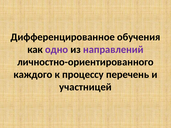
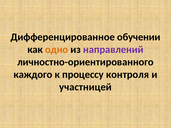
обучения: обучения -> обучении
одно colour: purple -> orange
перечень: перечень -> контроля
